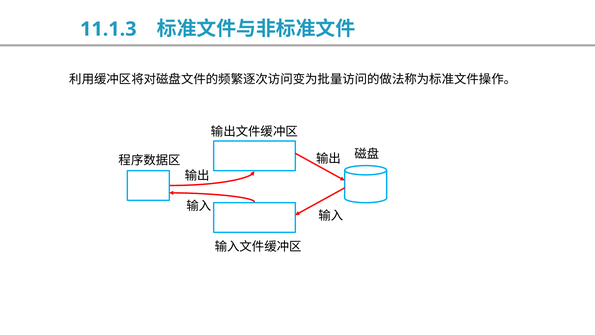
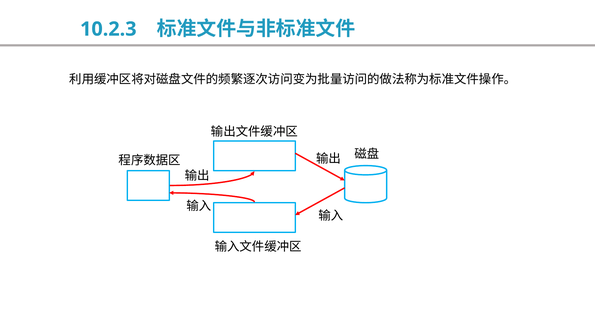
11.1.3: 11.1.3 -> 10.2.3
